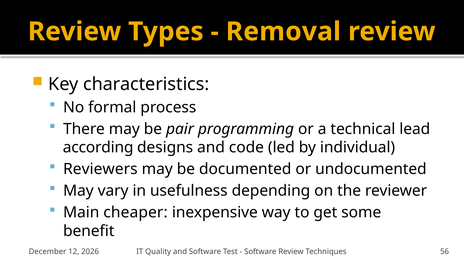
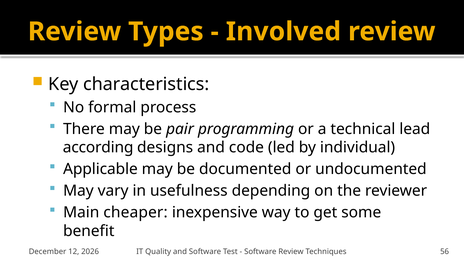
Removal: Removal -> Involved
Reviewers: Reviewers -> Applicable
